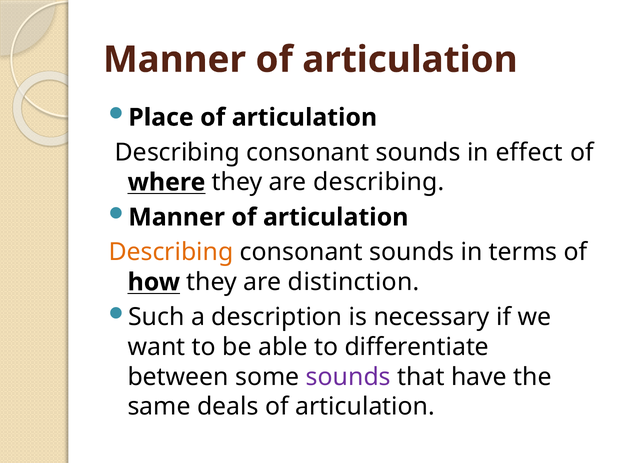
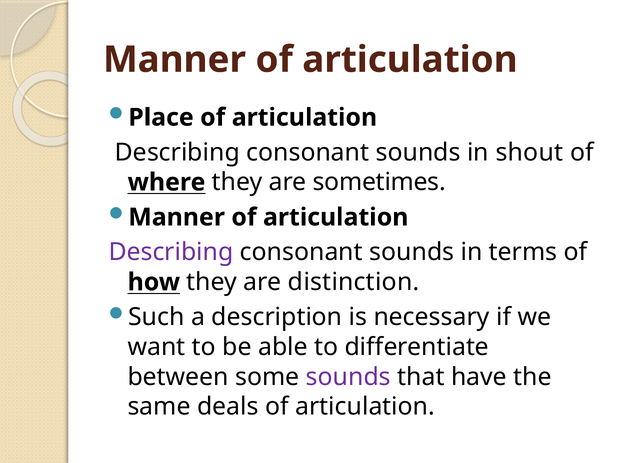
effect: effect -> shout
are describing: describing -> sometimes
Describing at (171, 252) colour: orange -> purple
